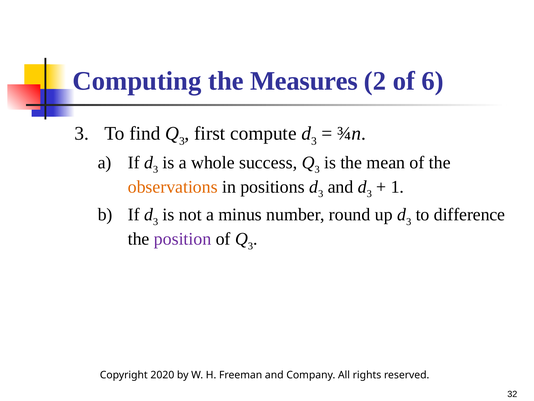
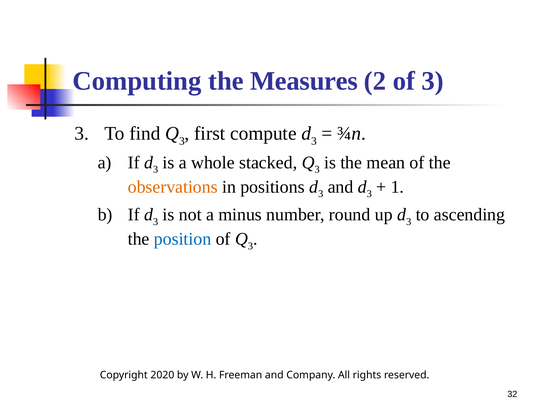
of 6: 6 -> 3
success: success -> stacked
difference: difference -> ascending
position colour: purple -> blue
